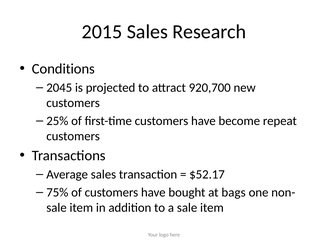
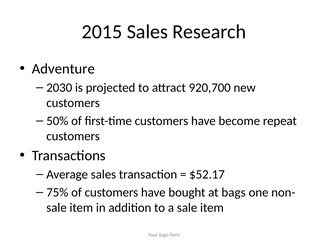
Conditions: Conditions -> Adventure
2045: 2045 -> 2030
25%: 25% -> 50%
